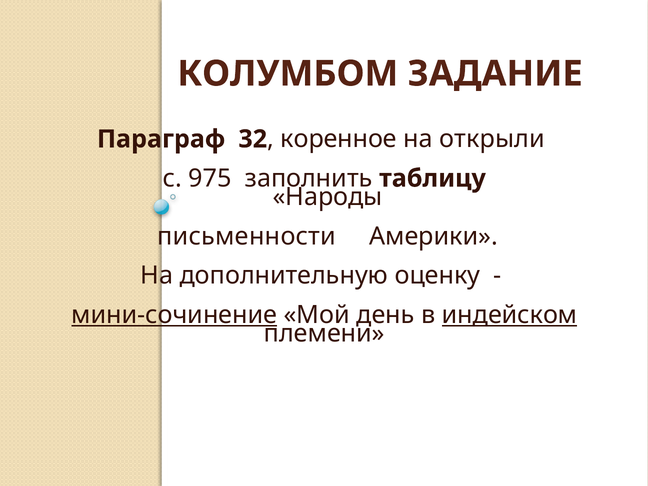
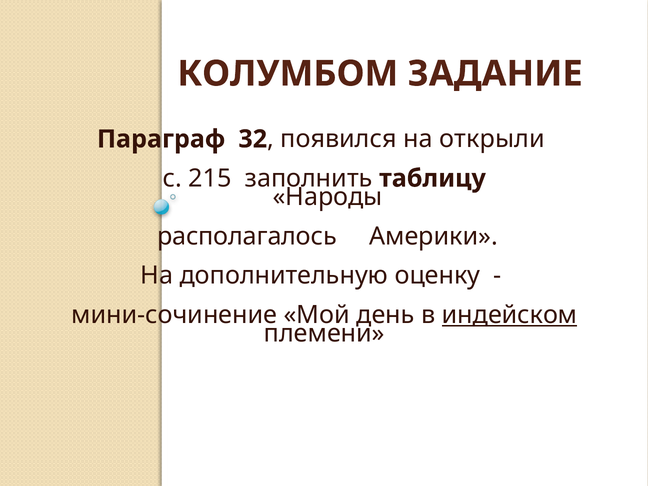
коренное: коренное -> появился
975: 975 -> 215
письменности: письменности -> располагалось
мини-сочинение underline: present -> none
